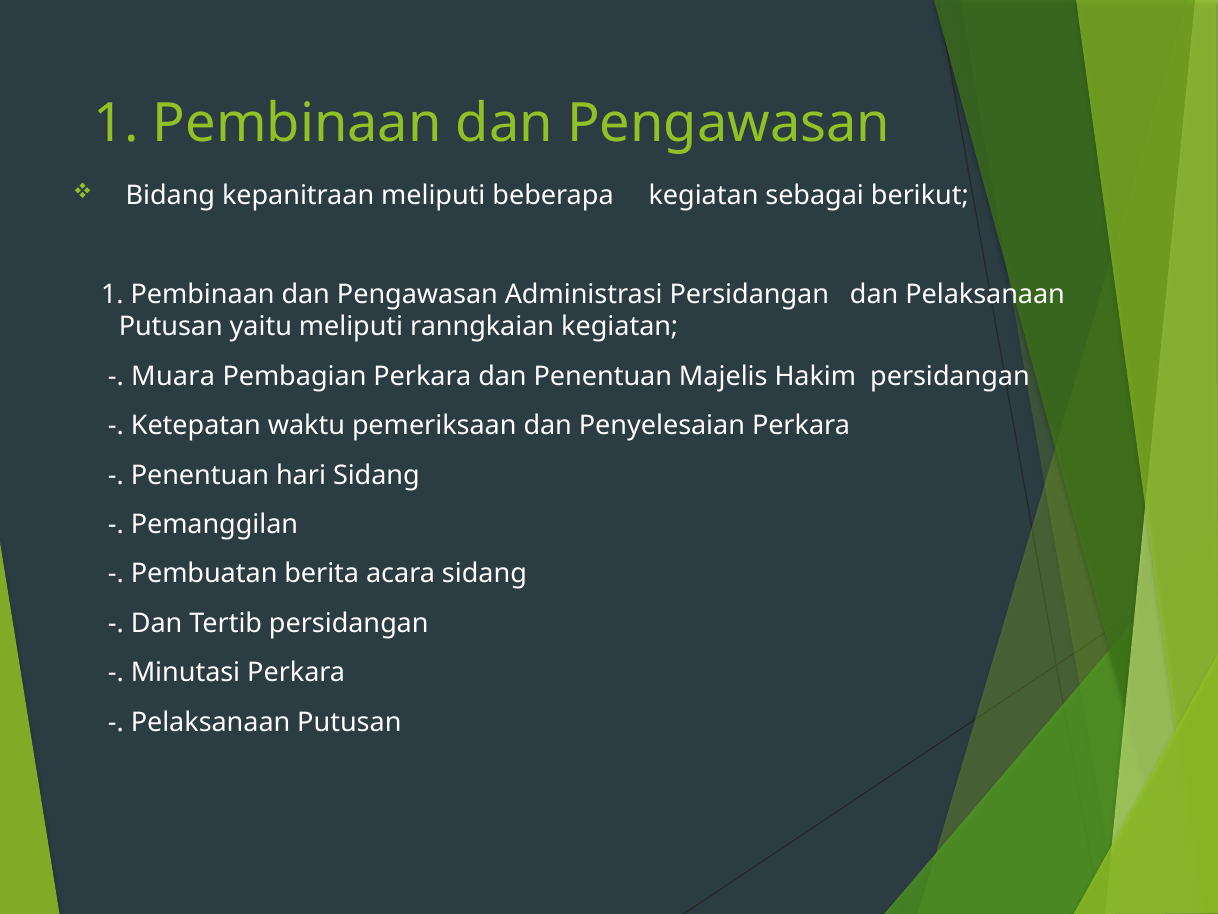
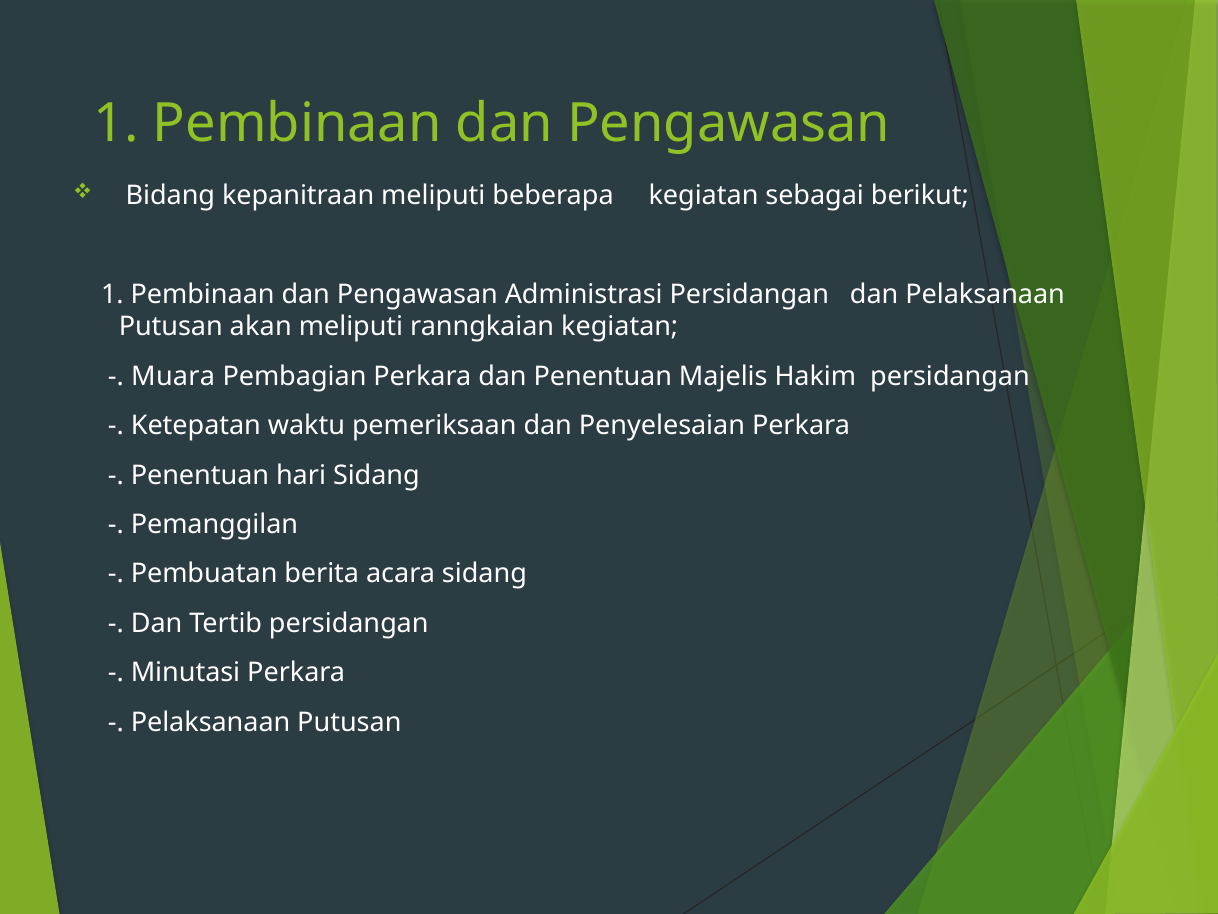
yaitu: yaitu -> akan
